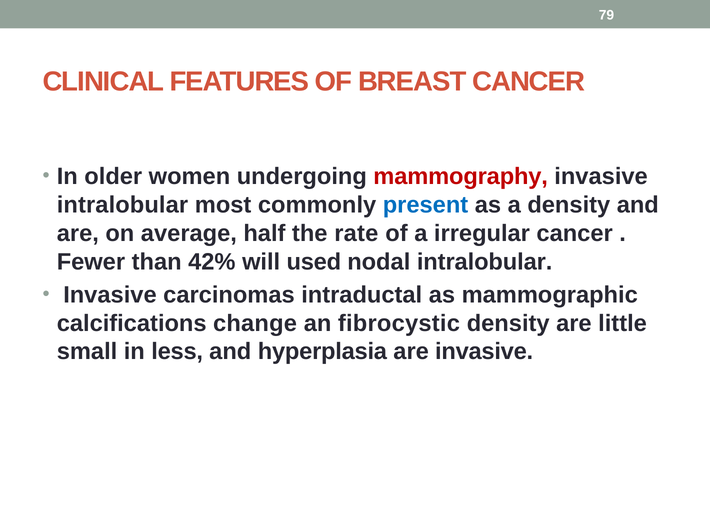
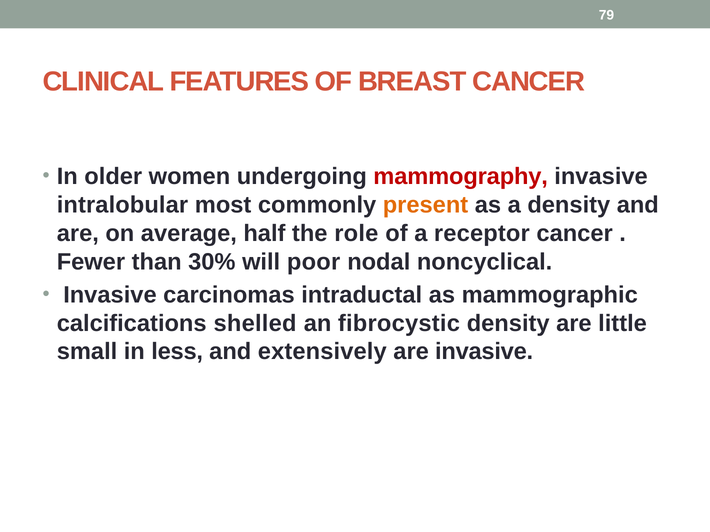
present colour: blue -> orange
rate: rate -> role
irregular: irregular -> receptor
42%: 42% -> 30%
used: used -> poor
nodal intralobular: intralobular -> noncyclical
change: change -> shelled
hyperplasia: hyperplasia -> extensively
